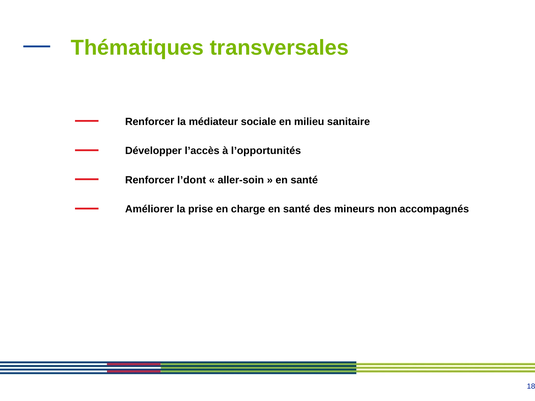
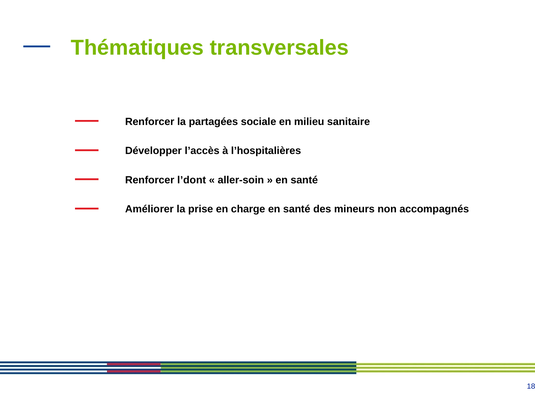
médiateur: médiateur -> partagées
l’opportunités: l’opportunités -> l’hospitalières
